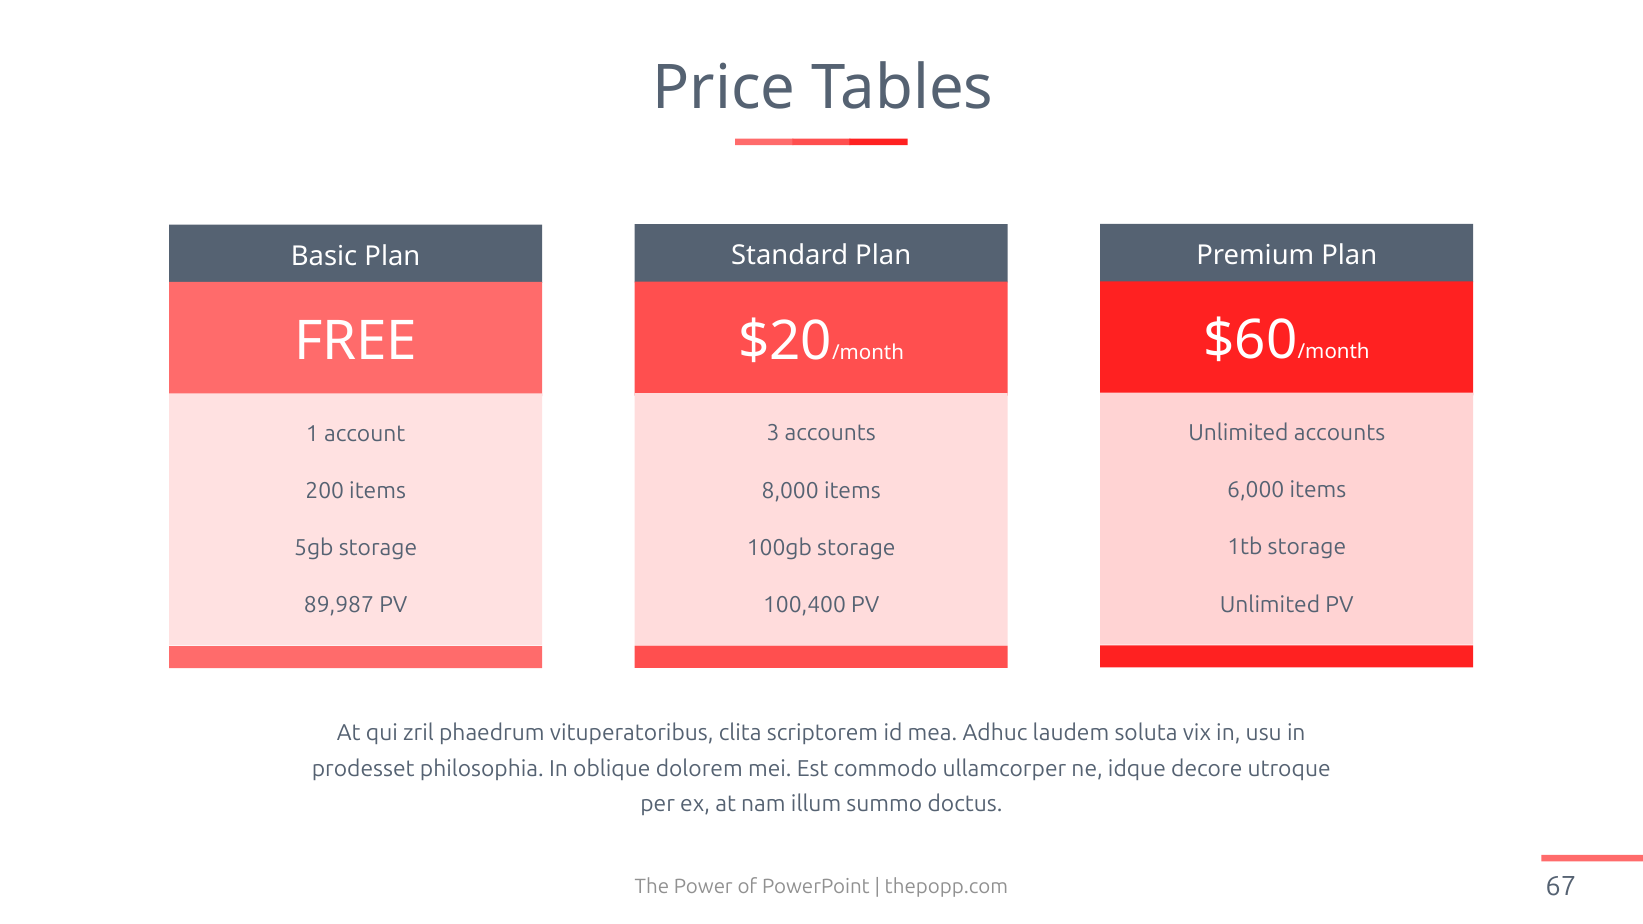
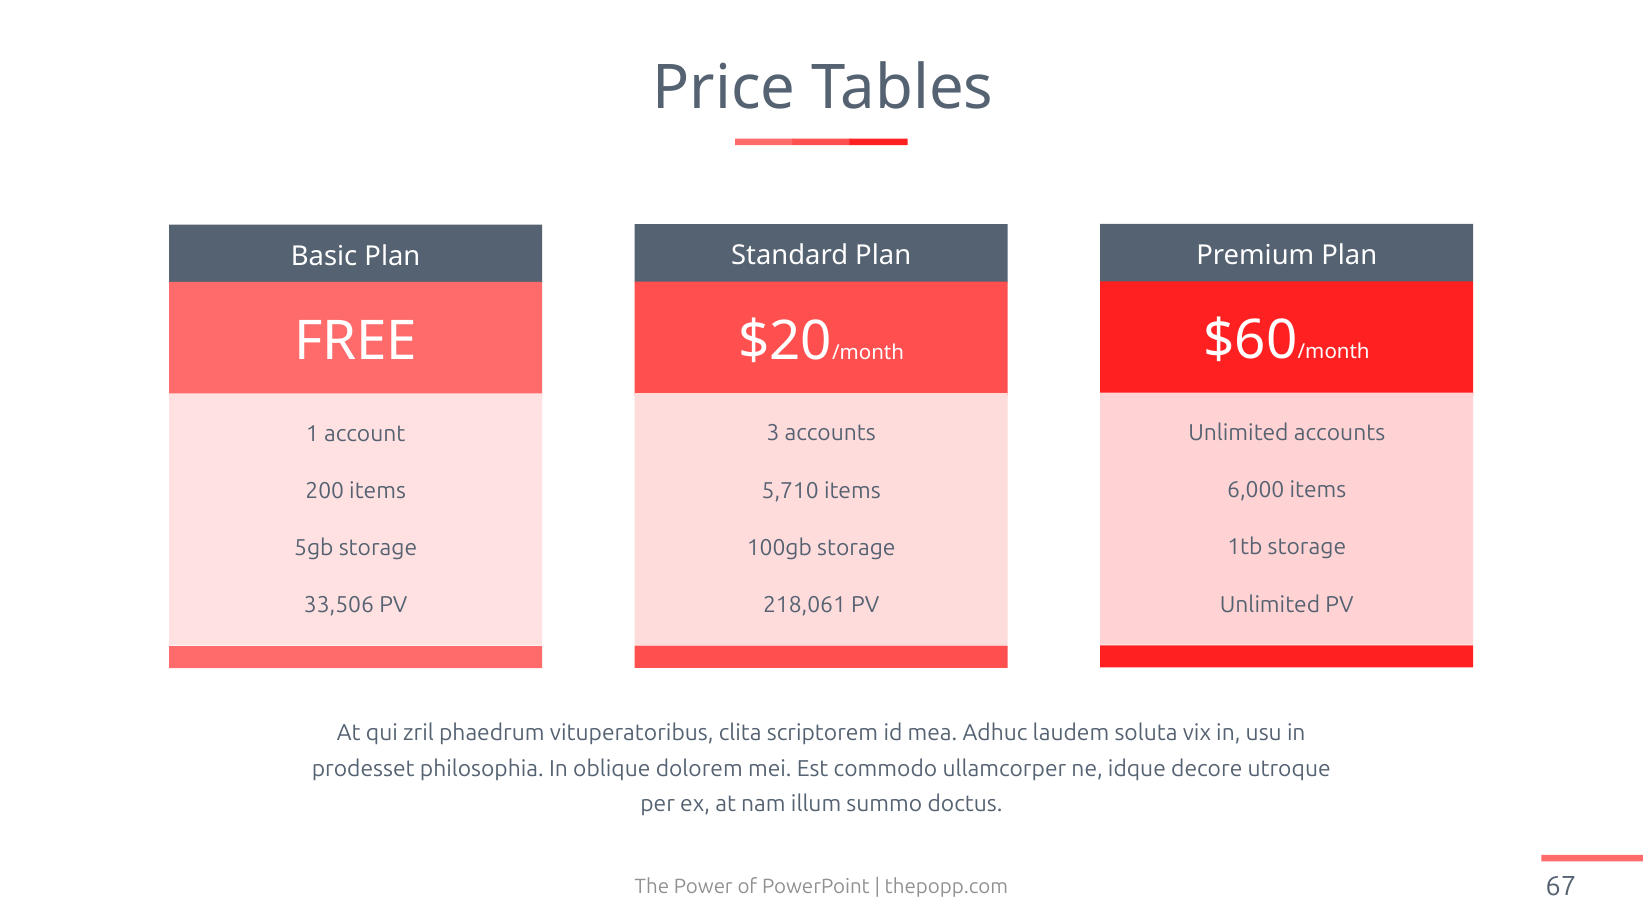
8,000: 8,000 -> 5,710
100,400: 100,400 -> 218,061
89,987: 89,987 -> 33,506
